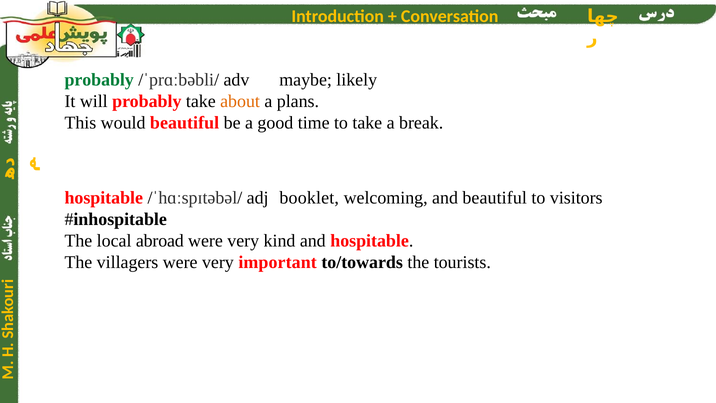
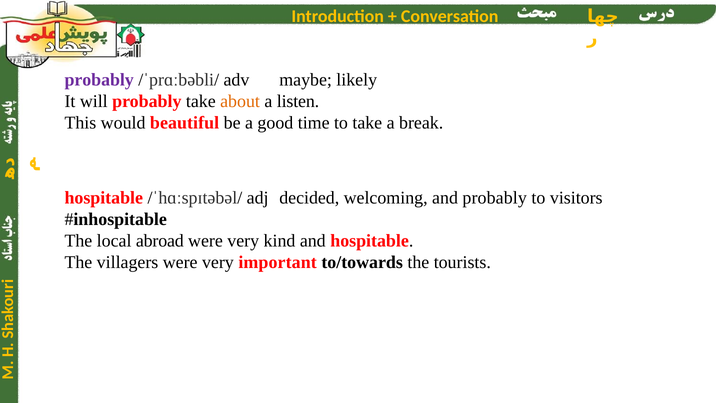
probably at (99, 80) colour: green -> purple
plans: plans -> listen
booklet: booklet -> decided
and beautiful: beautiful -> probably
